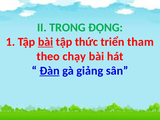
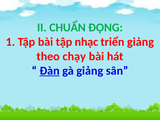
TRONG: TRONG -> CHUẨN
bài at (46, 42) underline: present -> none
thức: thức -> nhạc
triển tham: tham -> giảng
